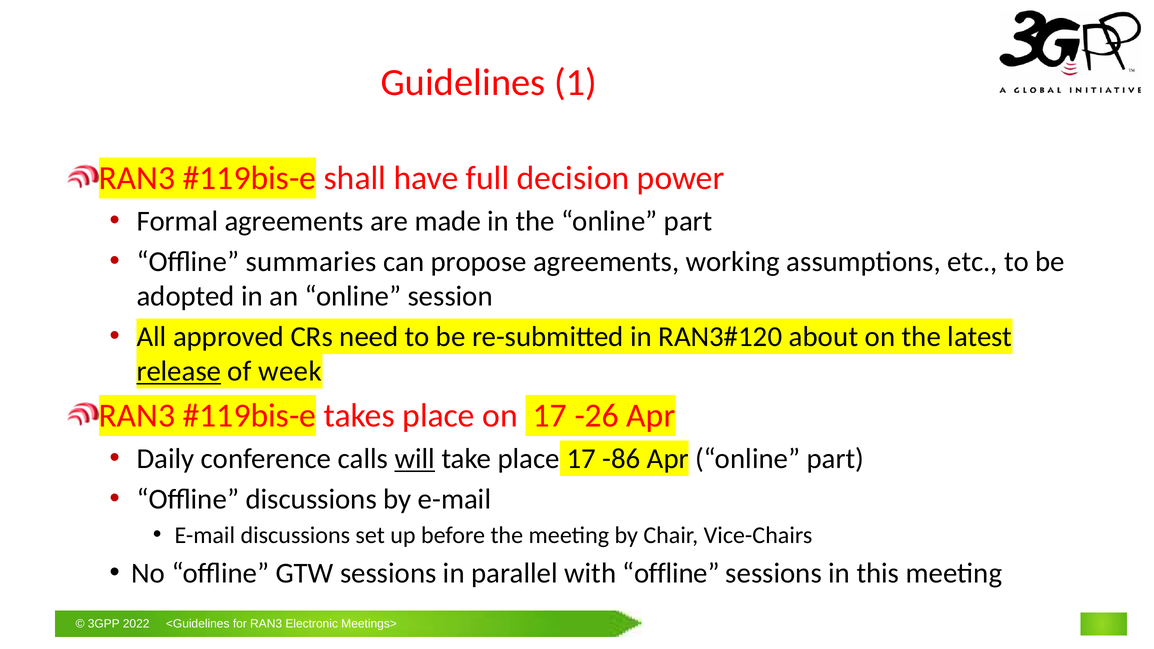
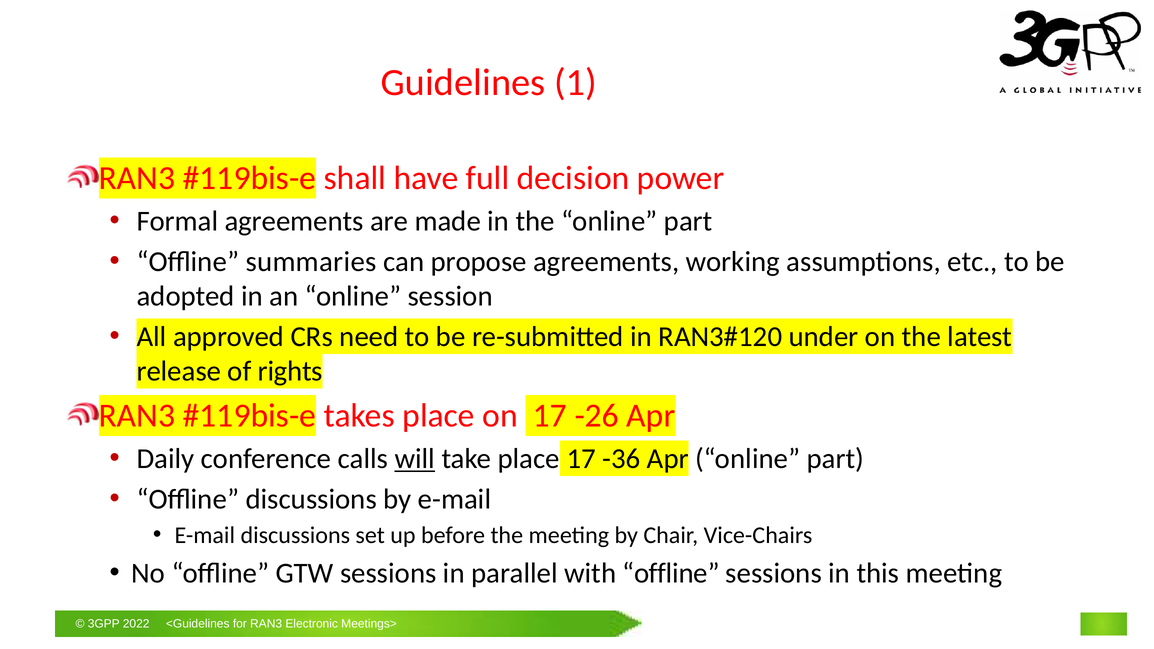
about: about -> under
release underline: present -> none
week: week -> rights
-86: -86 -> -36
